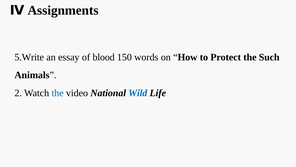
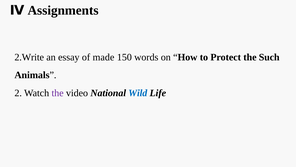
5.Write: 5.Write -> 2.Write
blood: blood -> made
the at (58, 93) colour: blue -> purple
